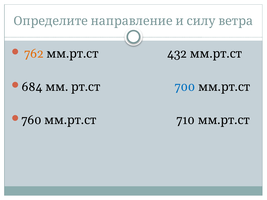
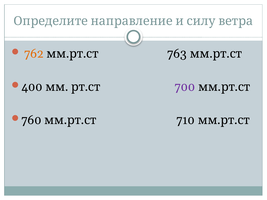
432: 432 -> 763
684: 684 -> 400
700 colour: blue -> purple
